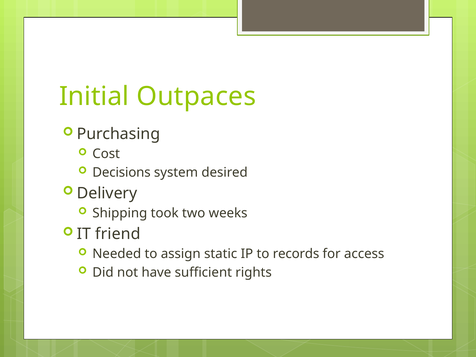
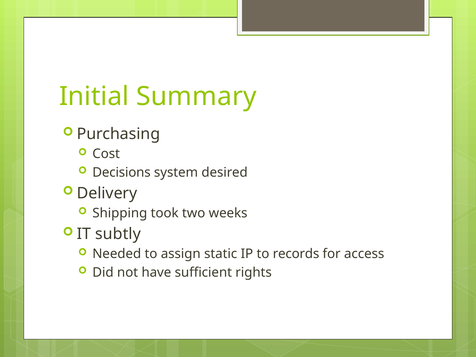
Outpaces: Outpaces -> Summary
friend: friend -> subtly
